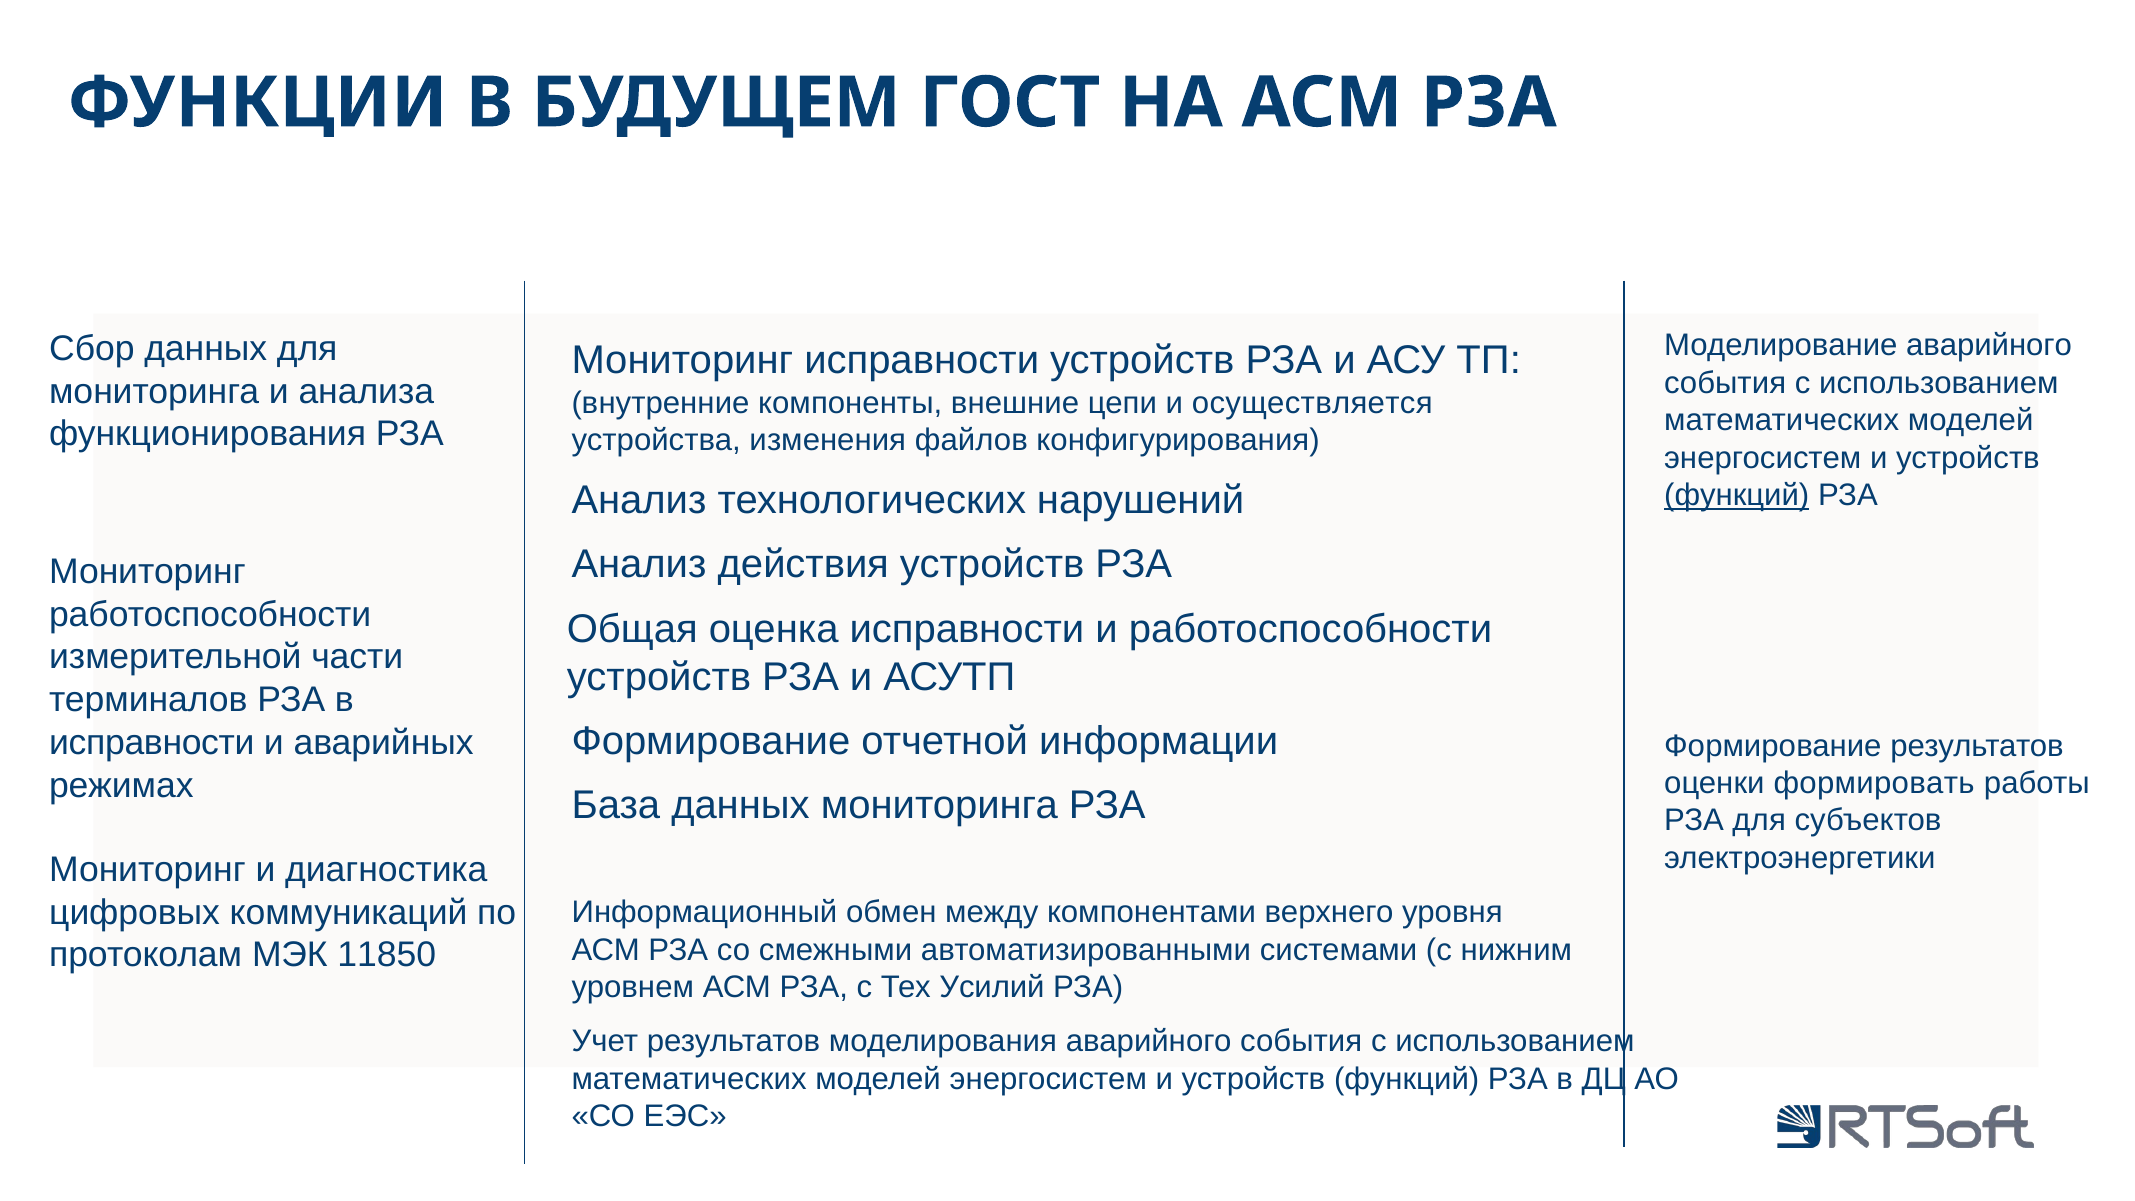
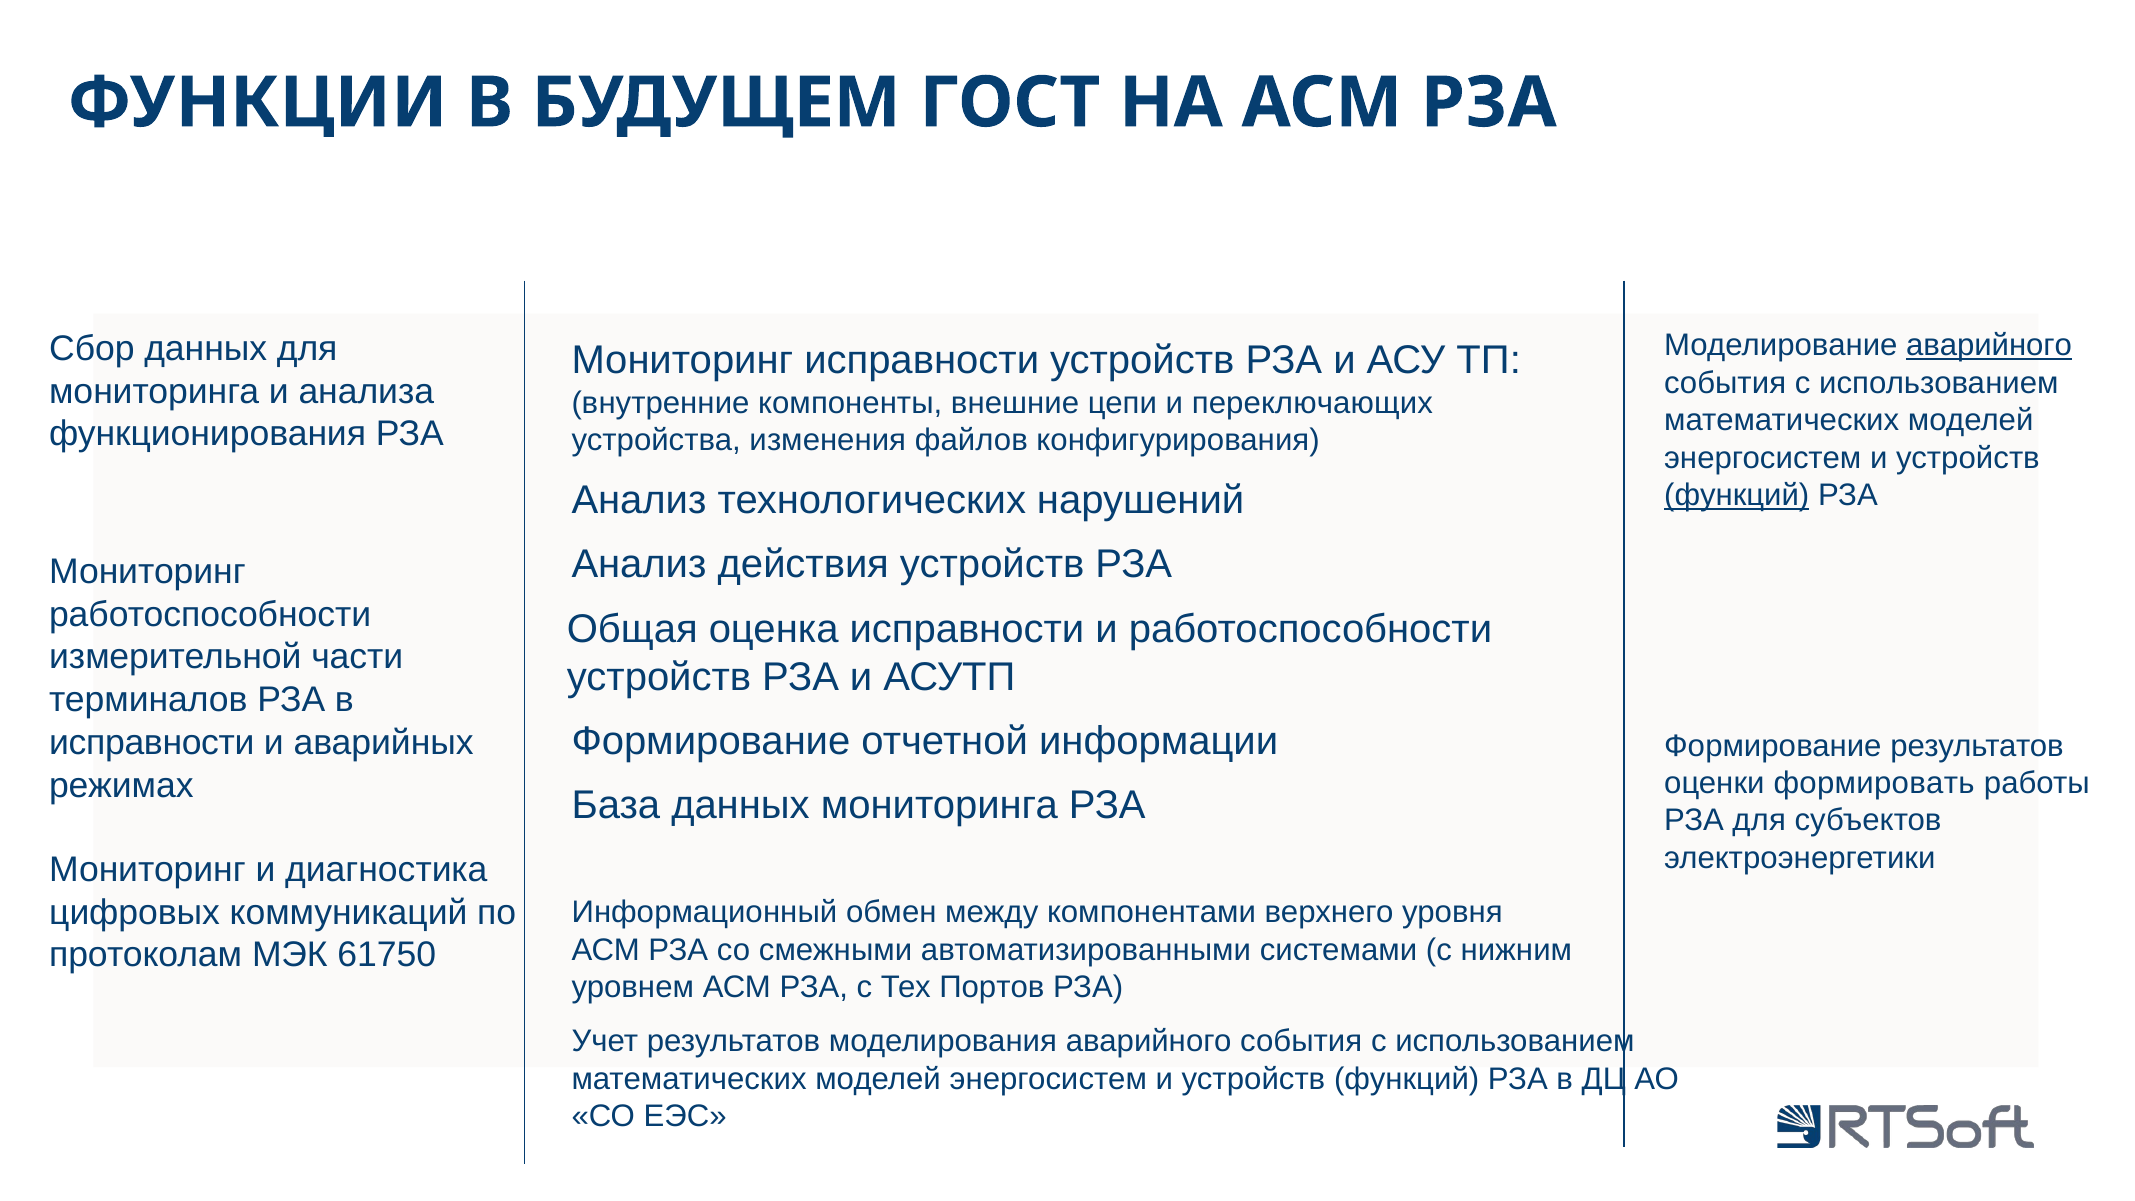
аварийного at (1989, 346) underline: none -> present
осуществляется: осуществляется -> переключающих
11850: 11850 -> 61750
Усилий: Усилий -> Портов
